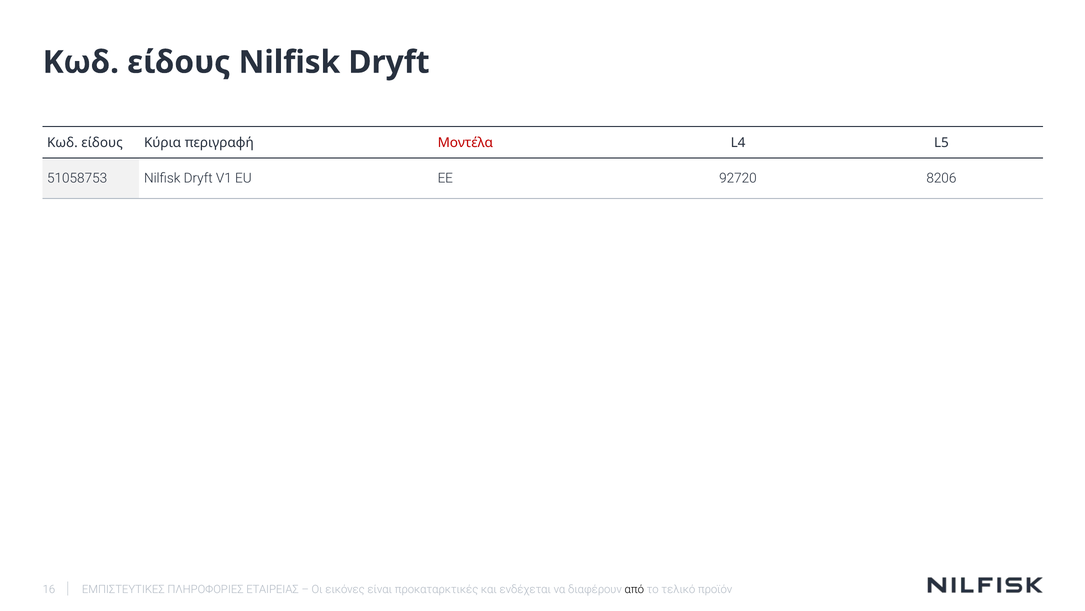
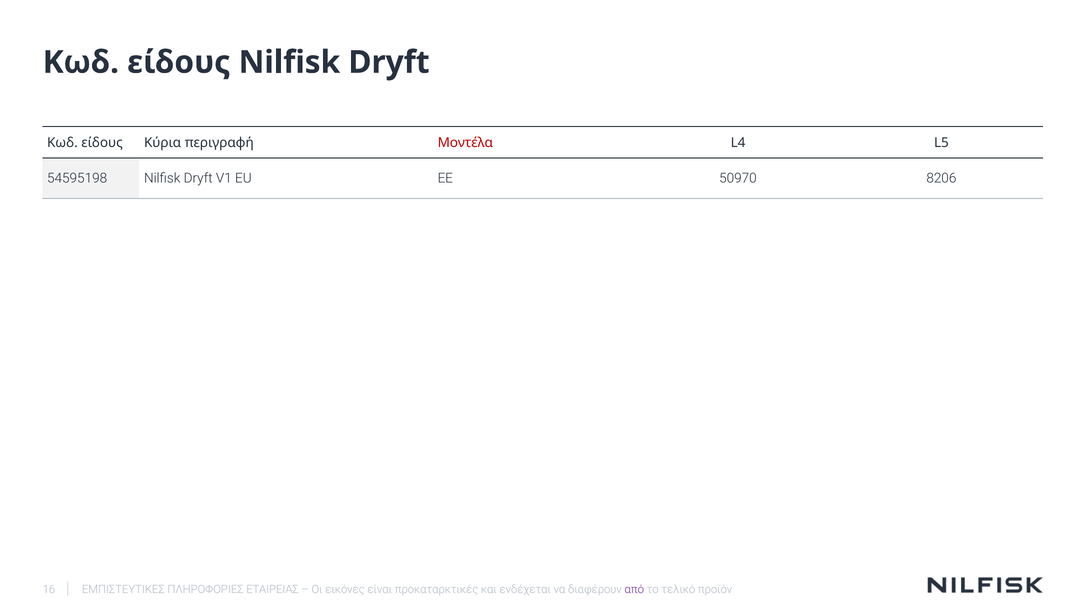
51058753: 51058753 -> 54595198
92720: 92720 -> 50970
από colour: black -> purple
